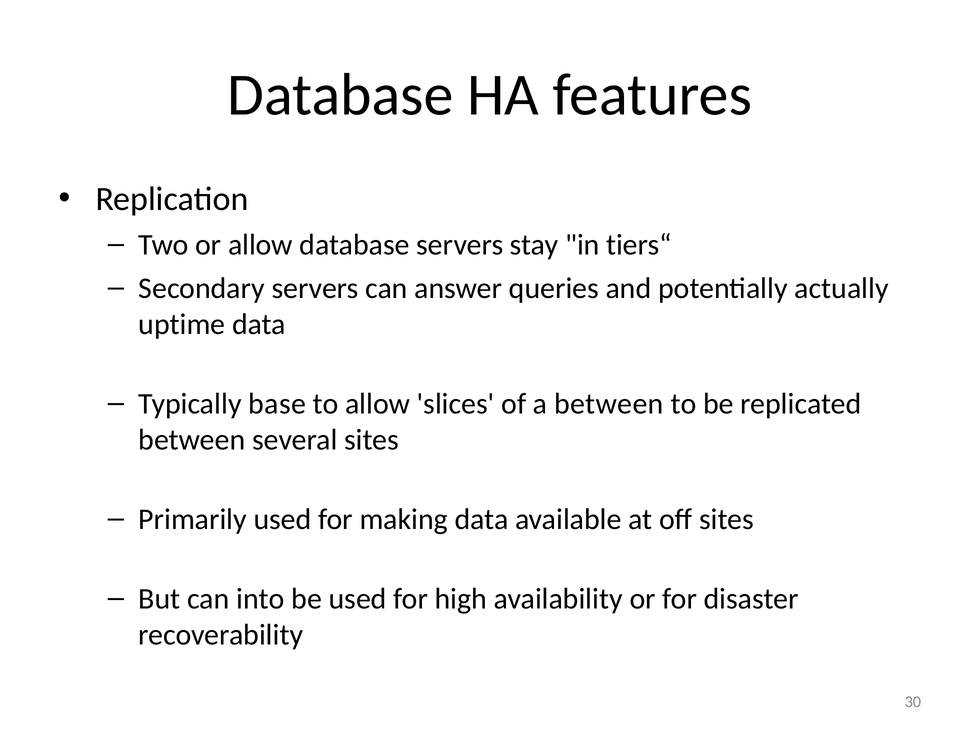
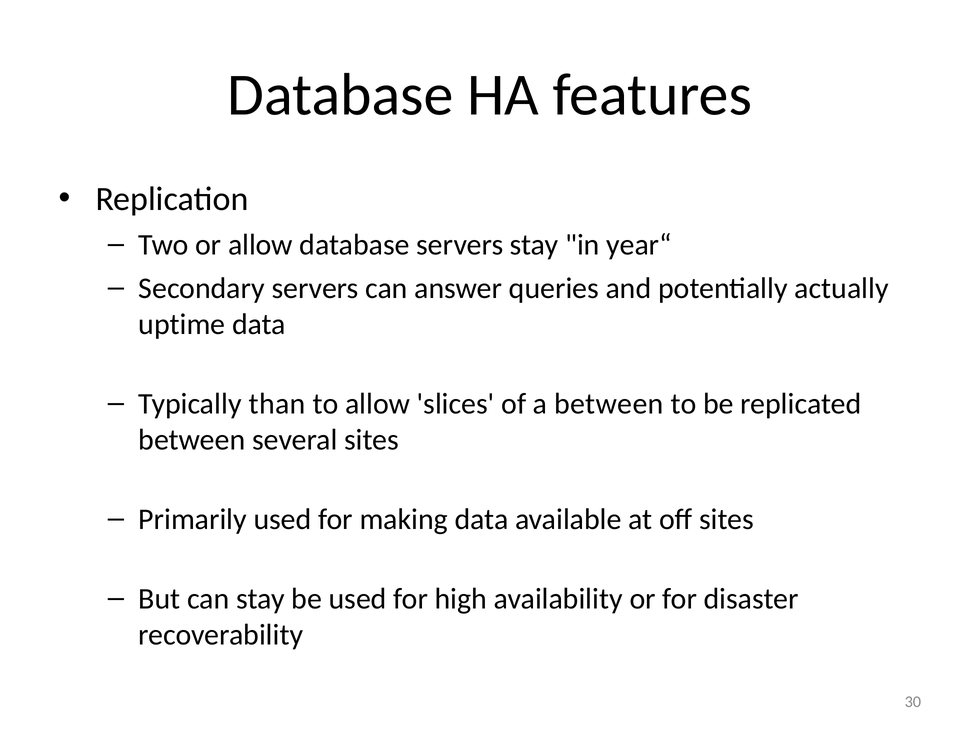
tiers“: tiers“ -> year“
base: base -> than
can into: into -> stay
